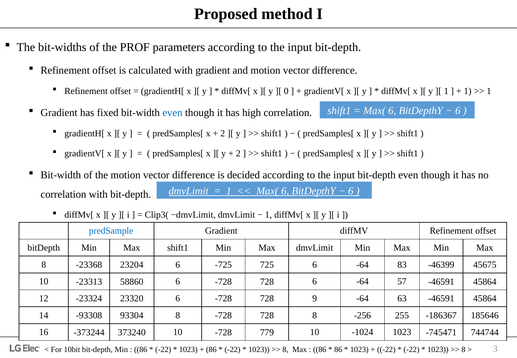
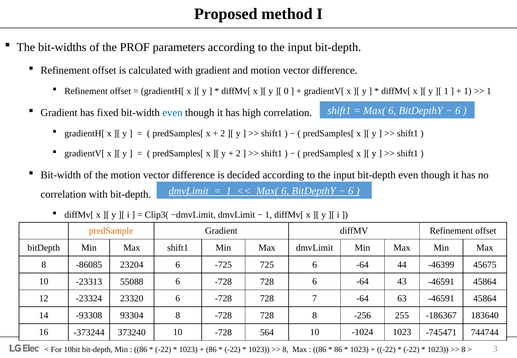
predSample colour: blue -> orange
-23368: -23368 -> -86085
83: 83 -> 44
58860: 58860 -> 55088
57: 57 -> 43
9: 9 -> 7
185646: 185646 -> 183640
779: 779 -> 564
